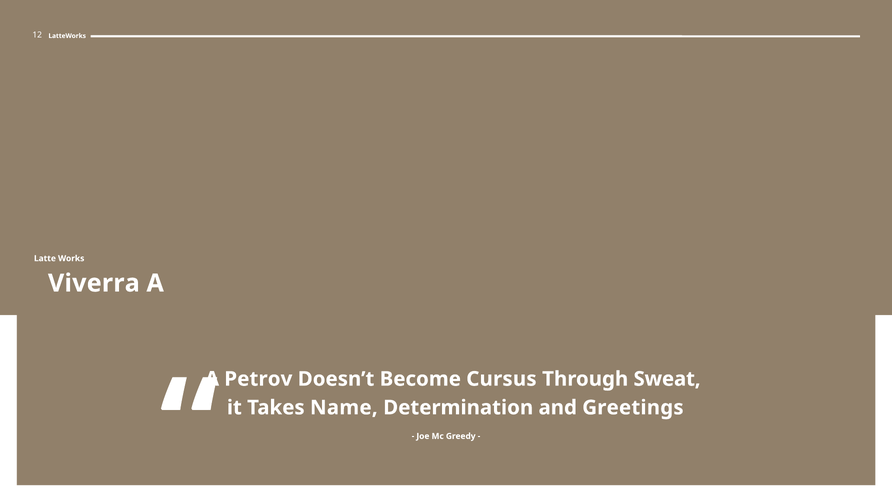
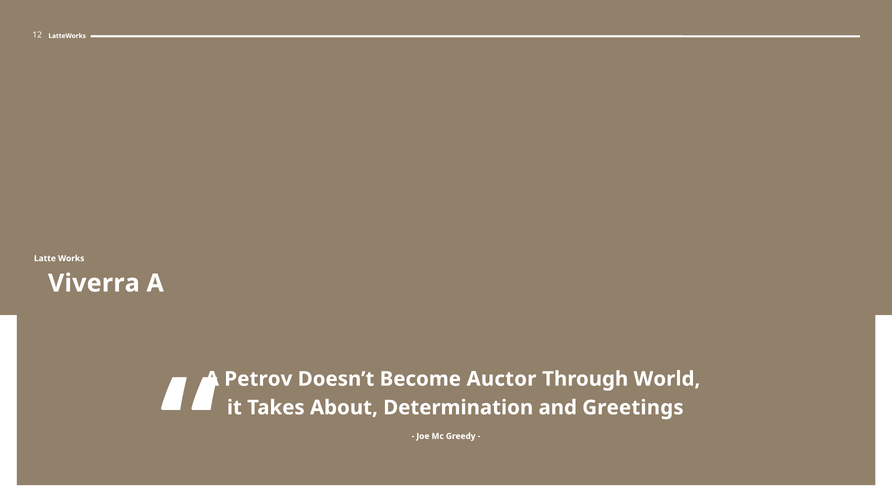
Cursus: Cursus -> Auctor
Sweat: Sweat -> World
Name: Name -> About
